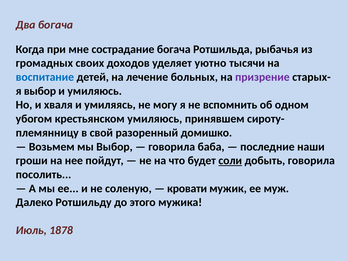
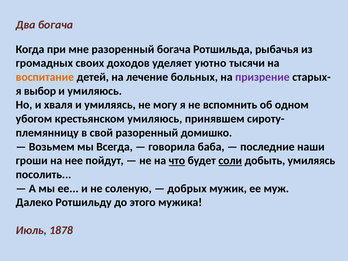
мне сострадание: сострадание -> разоренный
воспитание colour: blue -> orange
мы Выбор: Выбор -> Всегда
что underline: none -> present
добыть говорила: говорила -> умиляясь
кровати: кровати -> добрых
